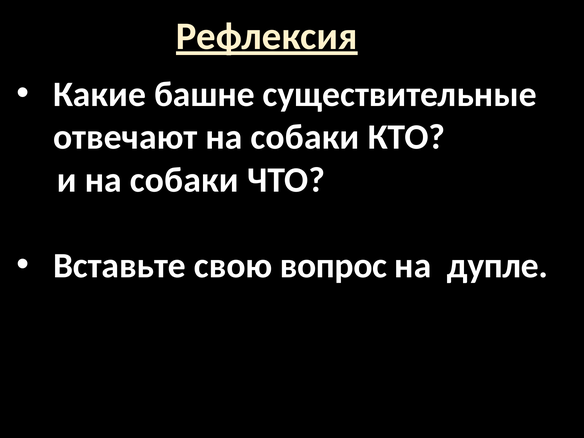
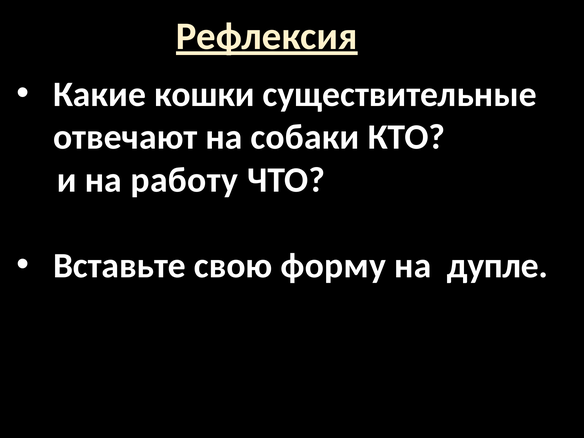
башне: башне -> кошки
и на собаки: собаки -> работу
вопрос: вопрос -> форму
